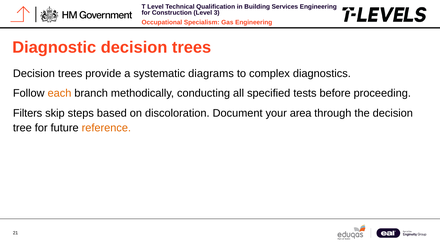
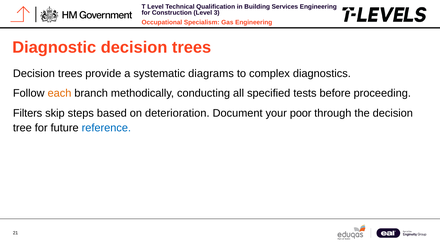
discoloration: discoloration -> deterioration
area: area -> poor
reference colour: orange -> blue
